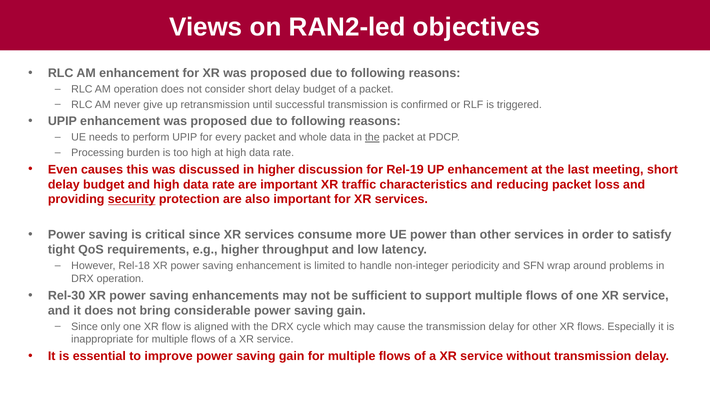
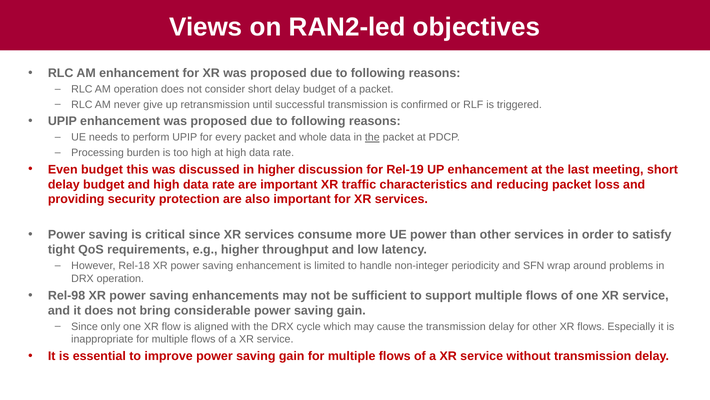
Even causes: causes -> budget
security underline: present -> none
Rel-30: Rel-30 -> Rel-98
